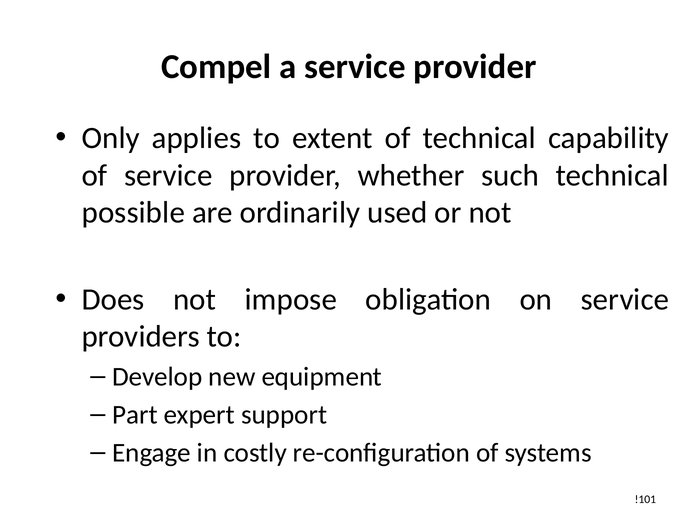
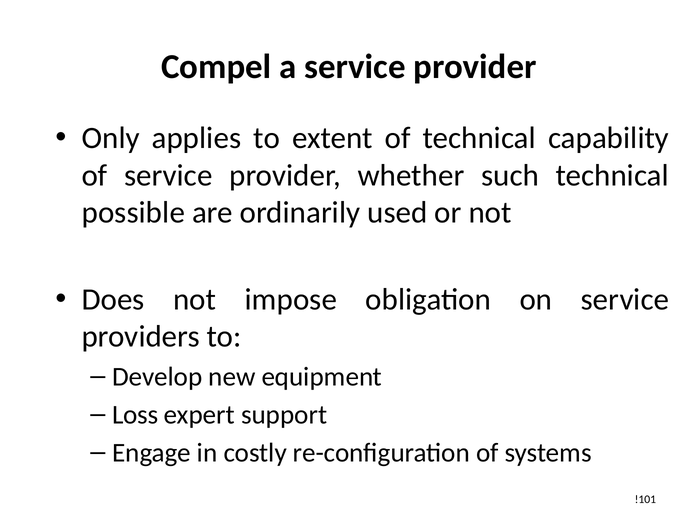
Part: Part -> Loss
